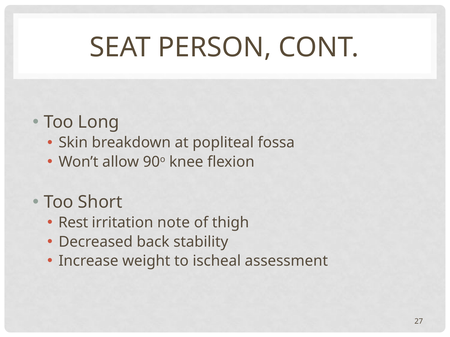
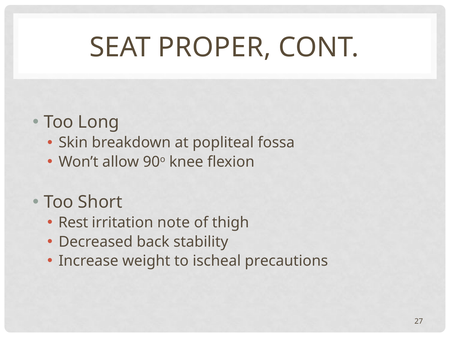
PERSON: PERSON -> PROPER
assessment: assessment -> precautions
